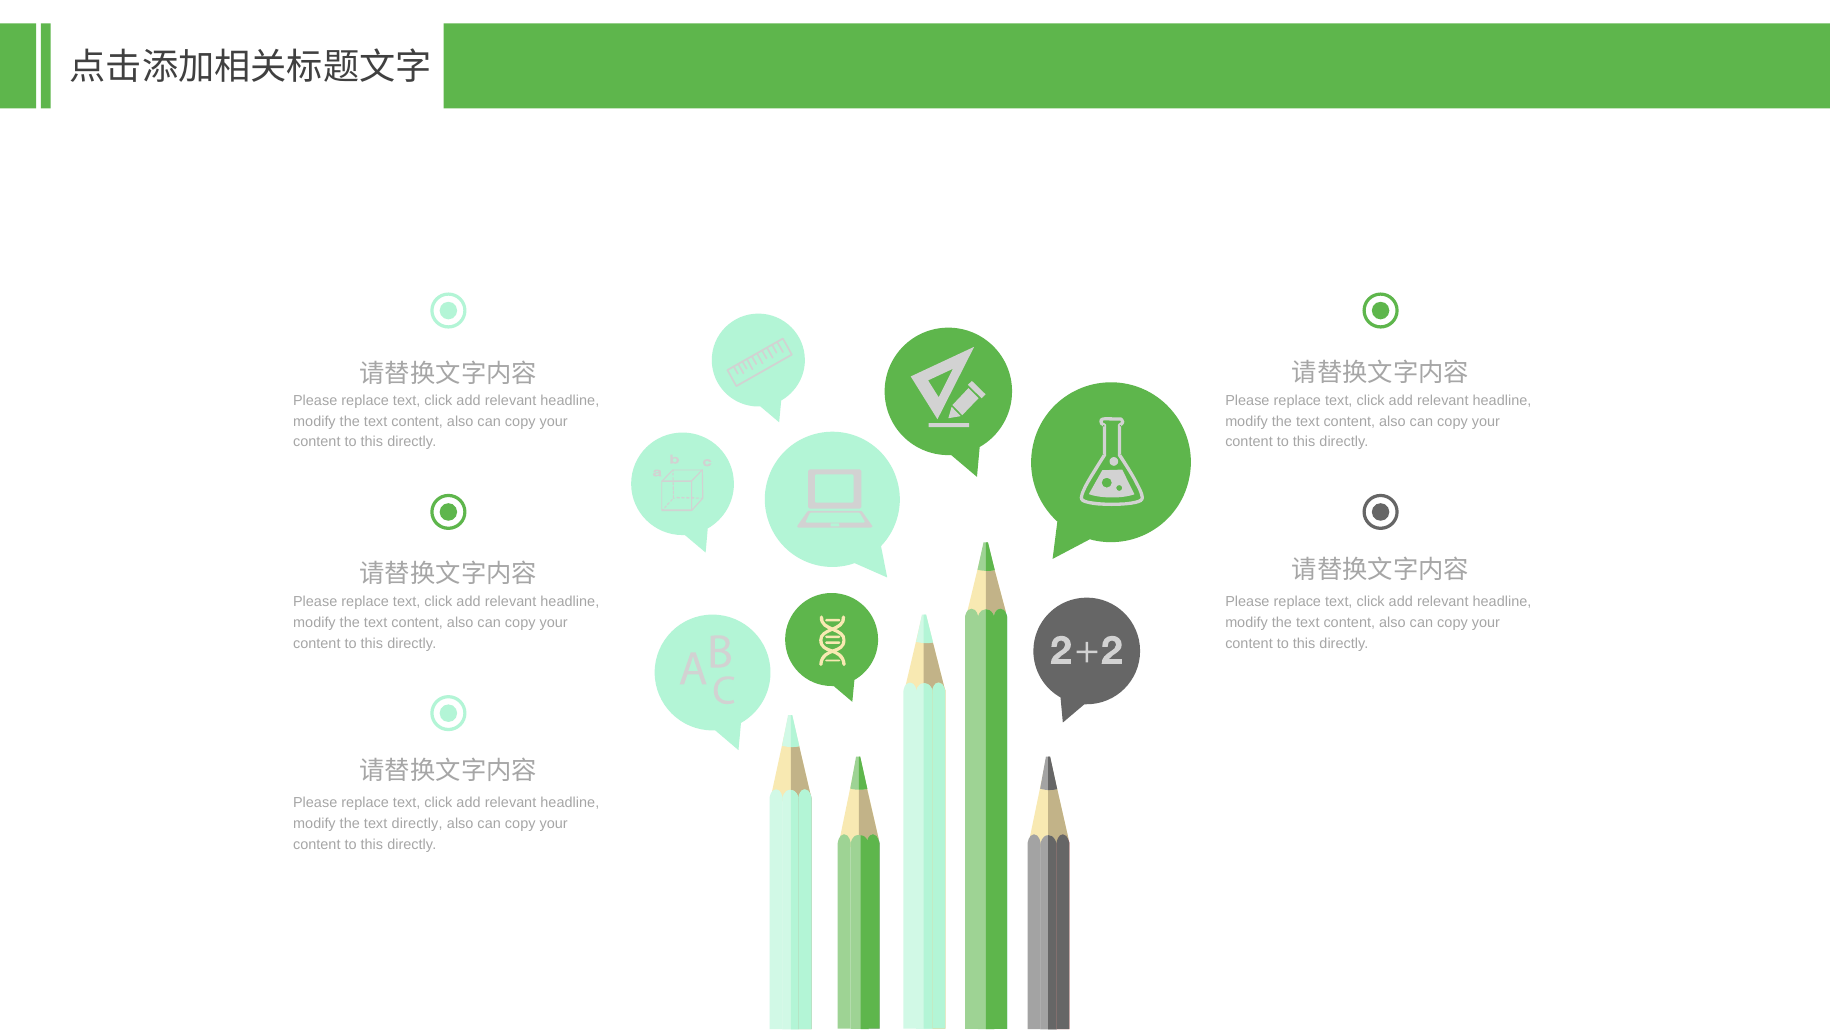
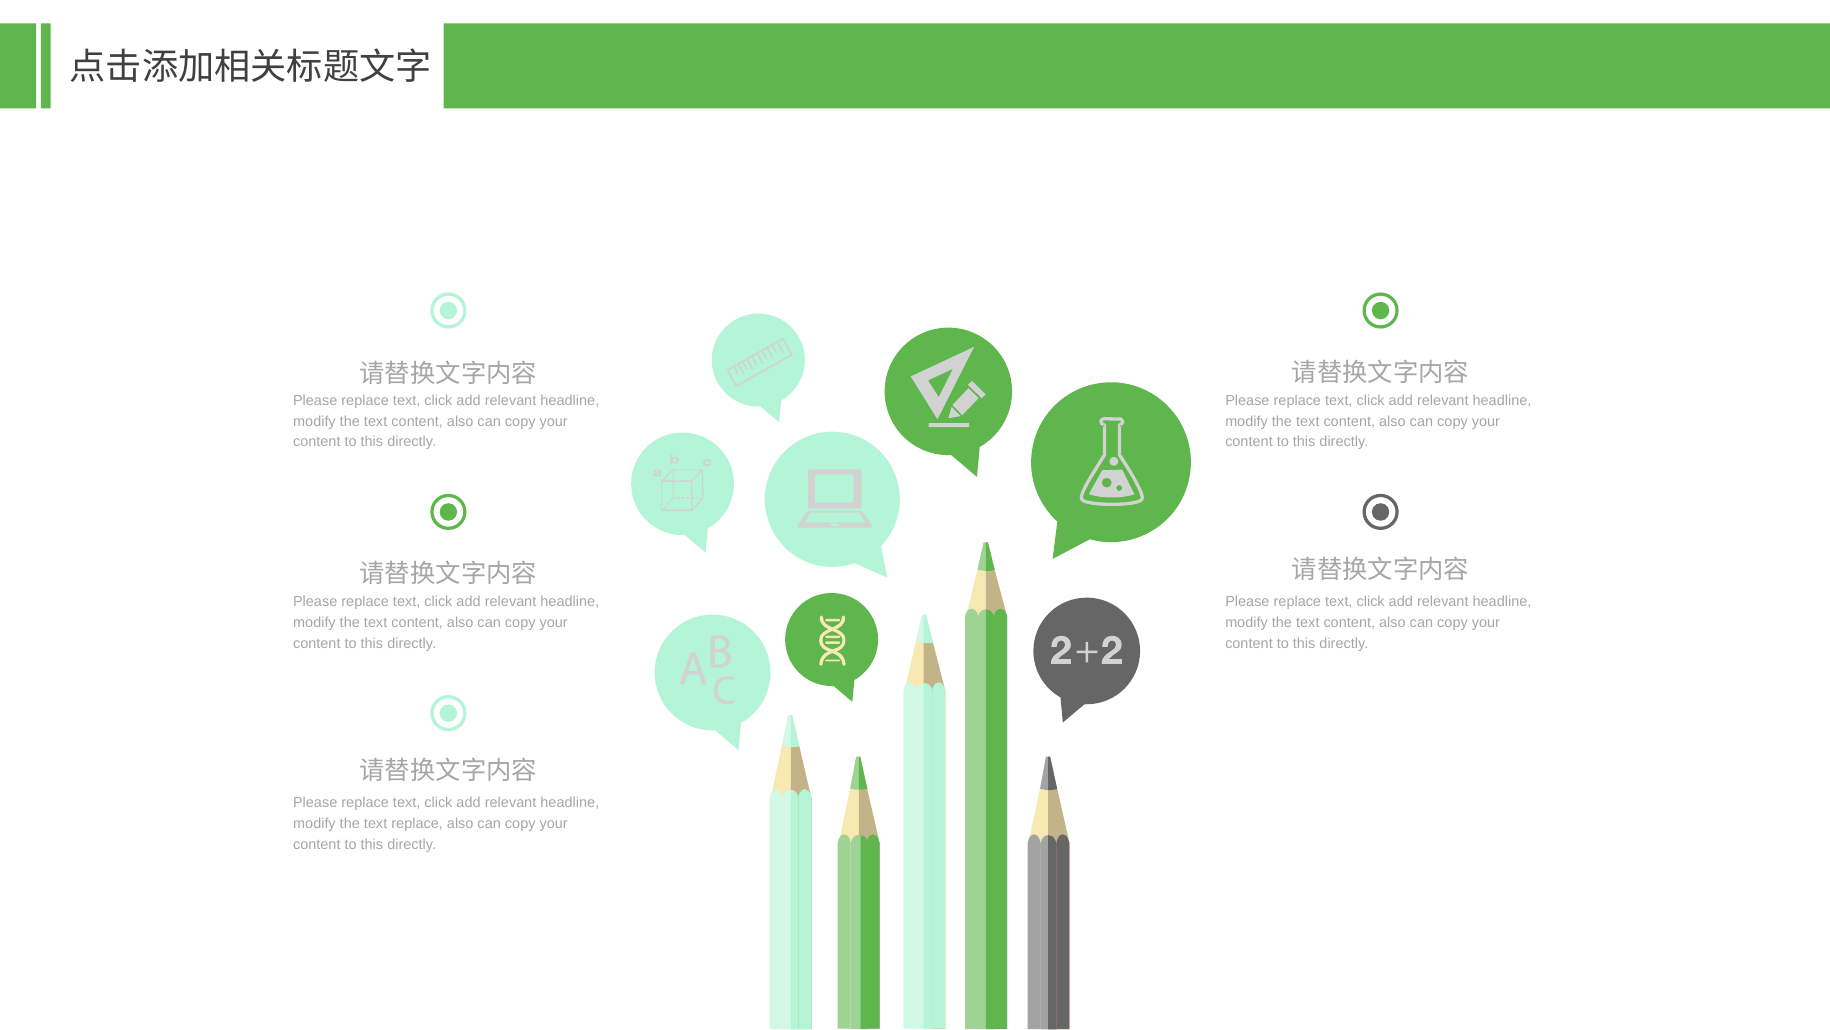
text directly: directly -> replace
